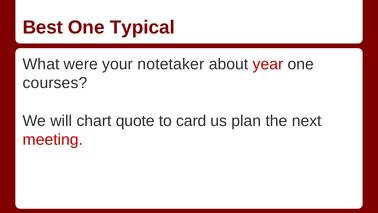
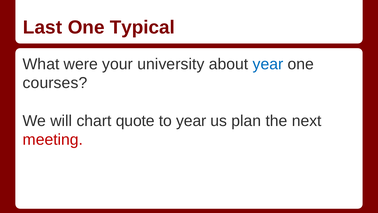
Best: Best -> Last
notetaker: notetaker -> university
year at (268, 64) colour: red -> blue
to card: card -> year
